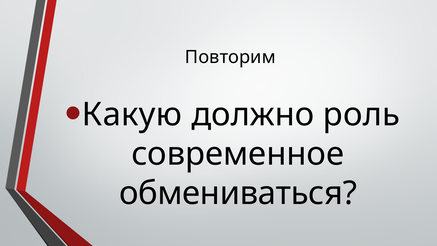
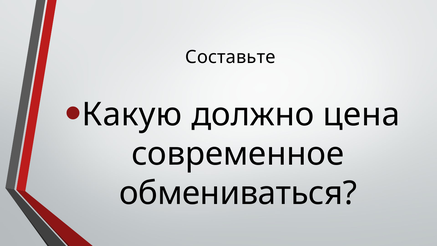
Повторим: Повторим -> Составьте
роль: роль -> цена
